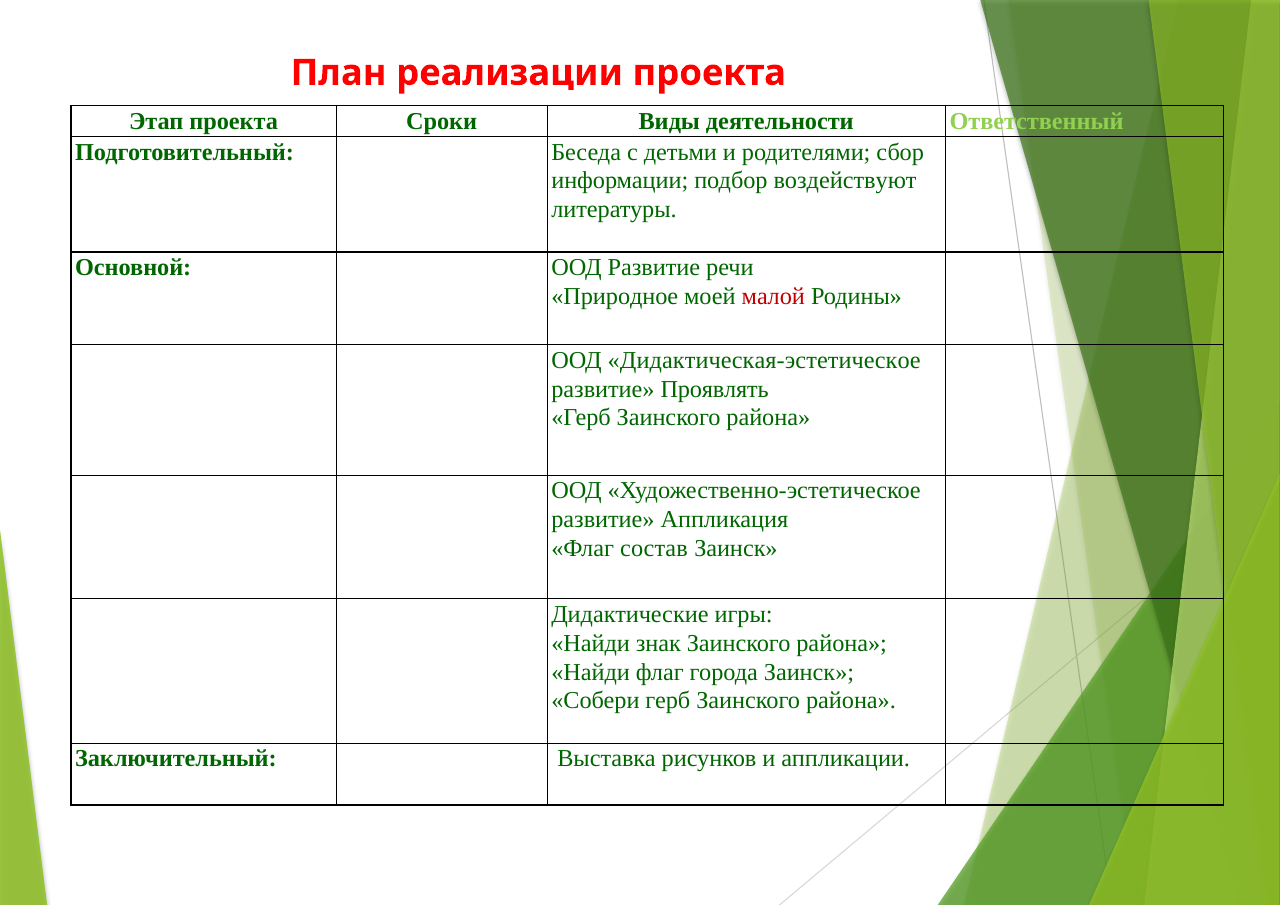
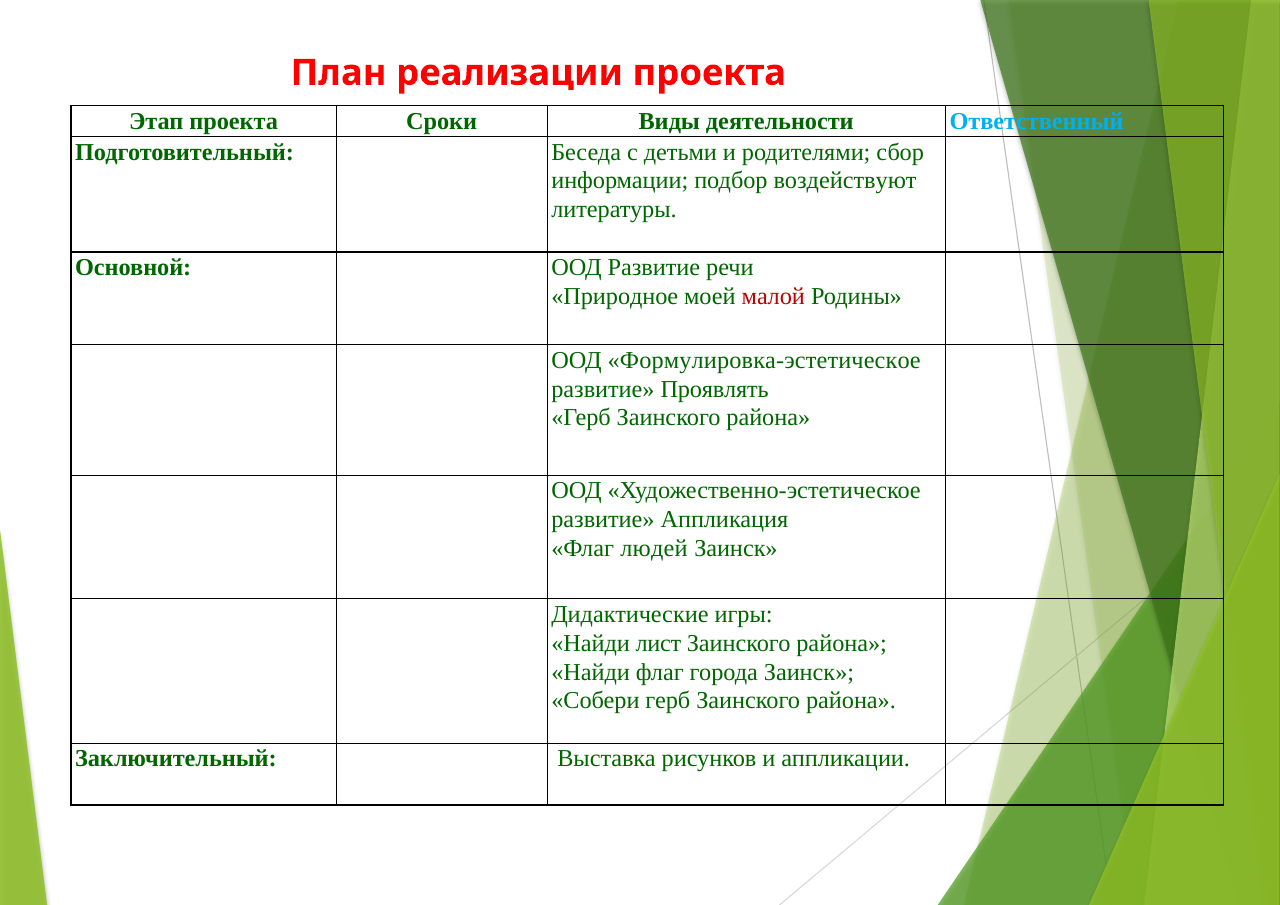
Ответственный colour: light green -> light blue
Дидактическая-эстетическое: Дидактическая-эстетическое -> Формулировка-эстетическое
состав: состав -> людей
знак: знак -> лист
